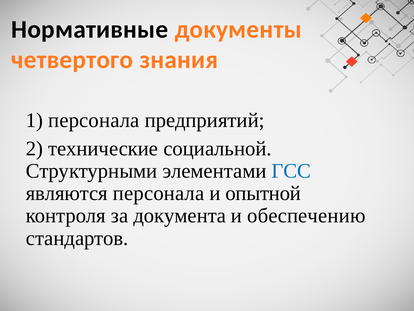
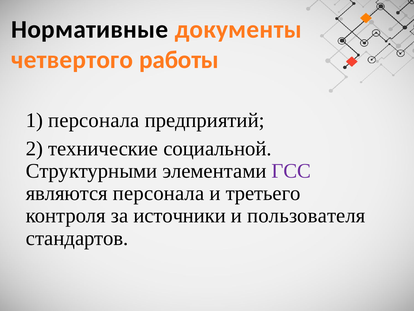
знания: знания -> работы
ГСС colour: blue -> purple
опытной: опытной -> третьего
документа: документа -> источники
обеспечению: обеспечению -> пользователя
